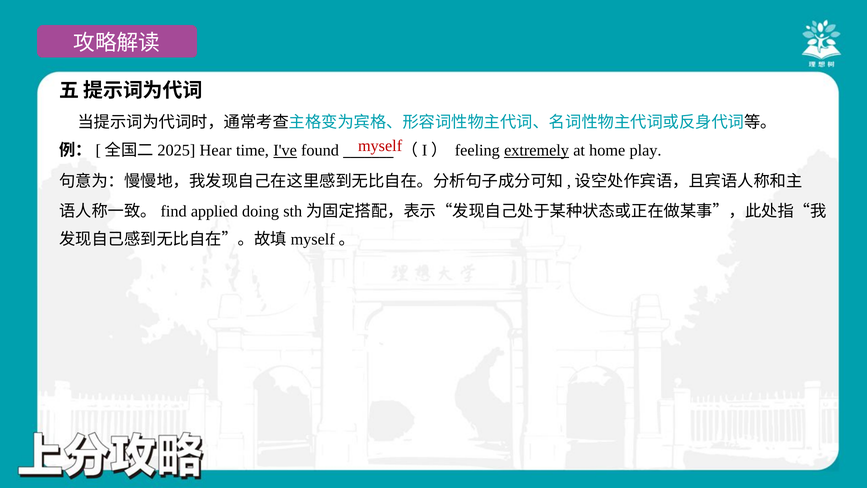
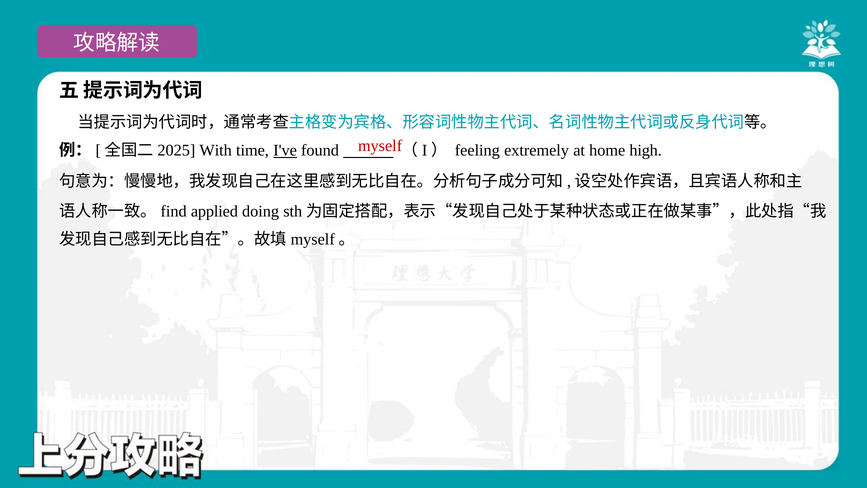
Hear: Hear -> With
extremely underline: present -> none
play: play -> high
